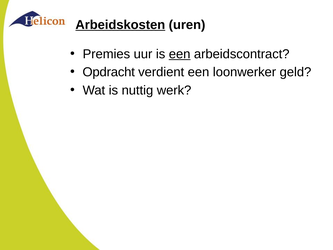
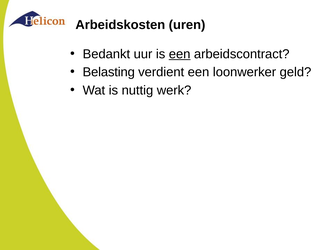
Arbeidskosten underline: present -> none
Premies: Premies -> Bedankt
Opdracht: Opdracht -> Belasting
